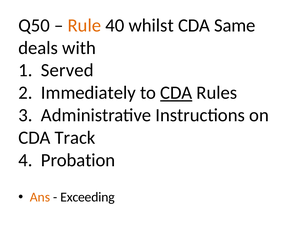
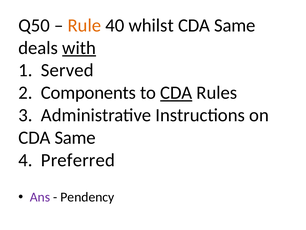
with underline: none -> present
Immediately: Immediately -> Components
Track at (75, 137): Track -> Same
Probation: Probation -> Preferred
Ans colour: orange -> purple
Exceeding: Exceeding -> Pendency
